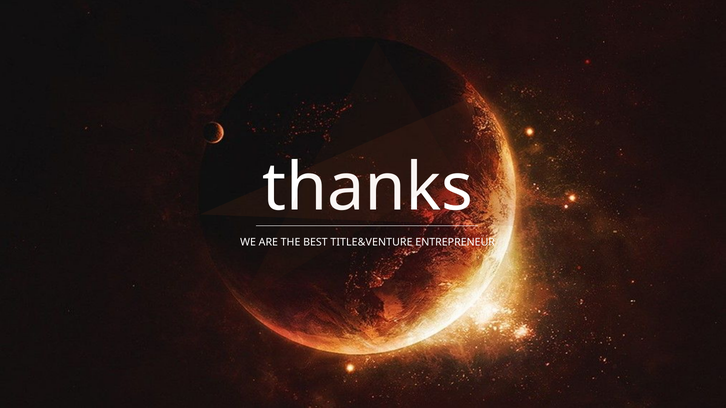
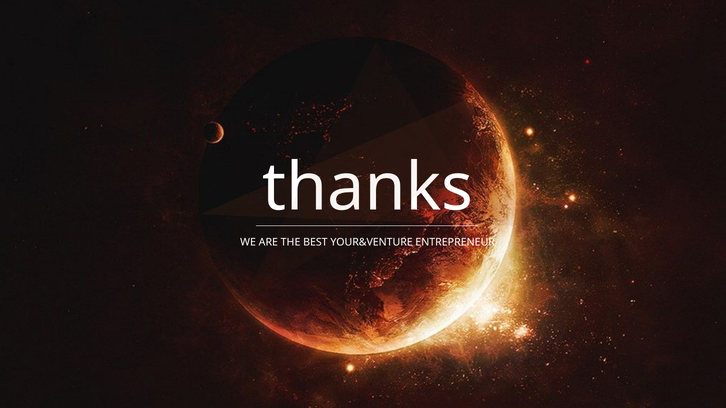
TITLE&VENTURE: TITLE&VENTURE -> YOUR&VENTURE
